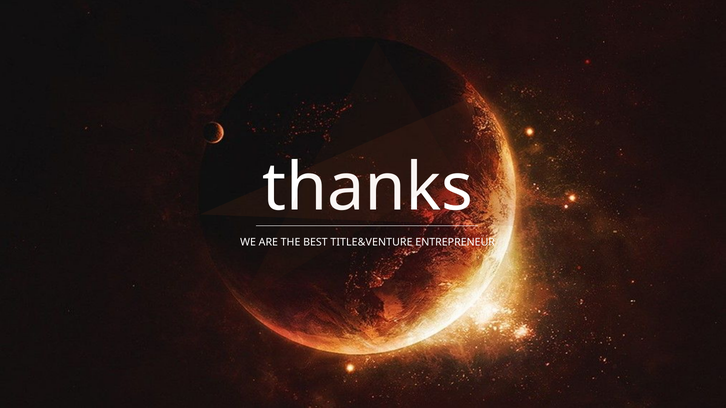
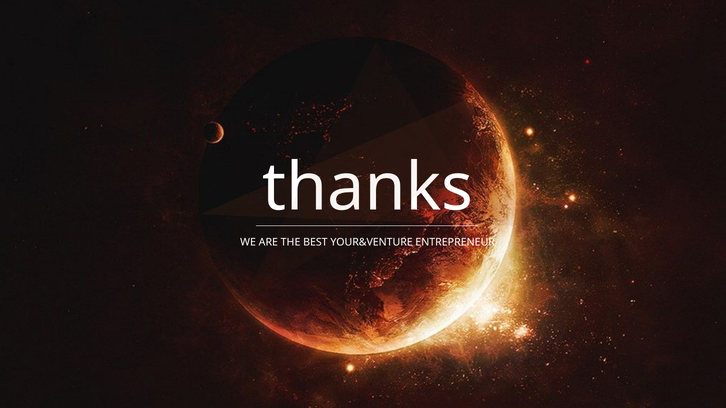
TITLE&VENTURE: TITLE&VENTURE -> YOUR&VENTURE
